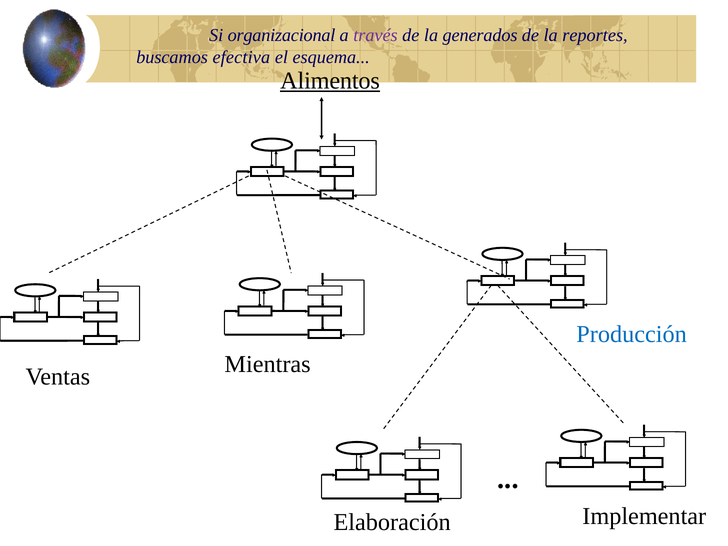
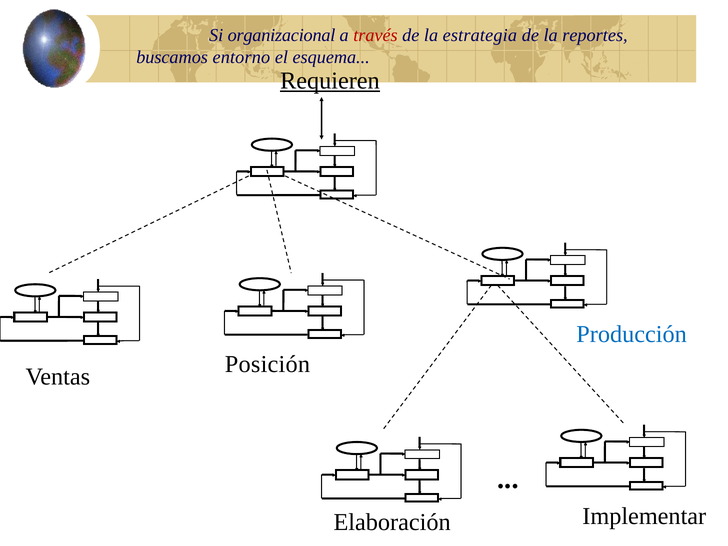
través colour: purple -> red
generados: generados -> estrategia
efectiva: efectiva -> entorno
Alimentos: Alimentos -> Requieren
Mientras: Mientras -> Posición
